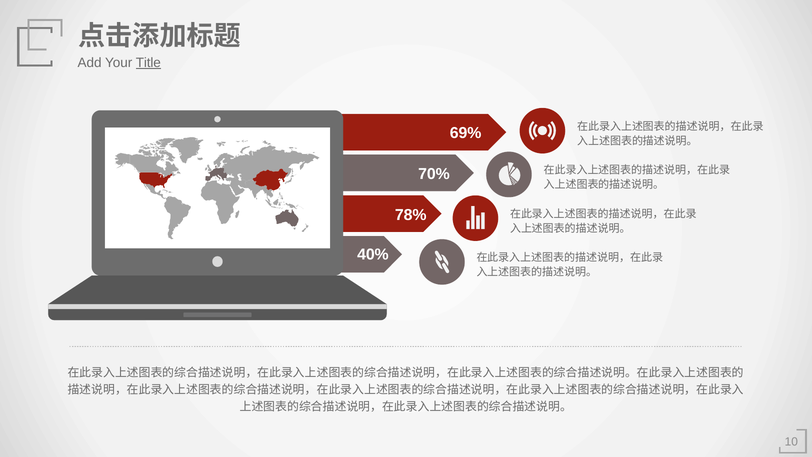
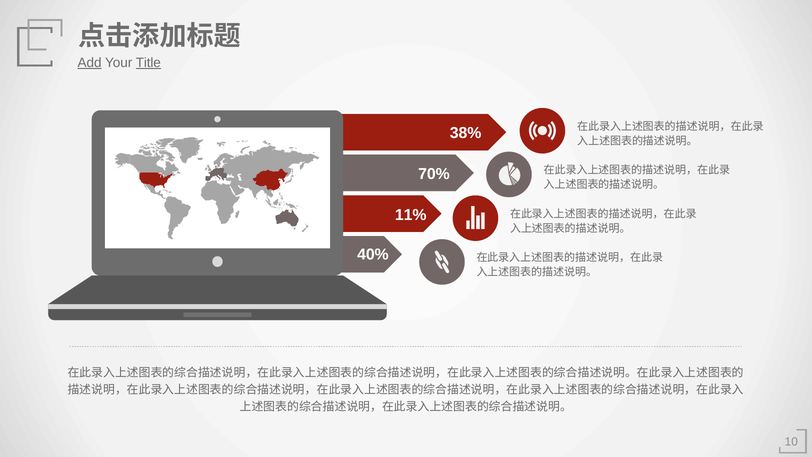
Add underline: none -> present
69%: 69% -> 38%
78%: 78% -> 11%
